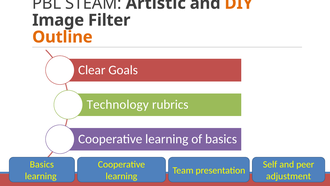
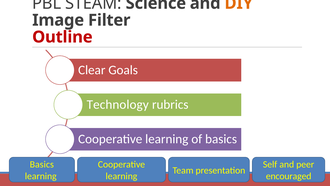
Artistic: Artistic -> Science
Outline colour: orange -> red
adjustment: adjustment -> encouraged
